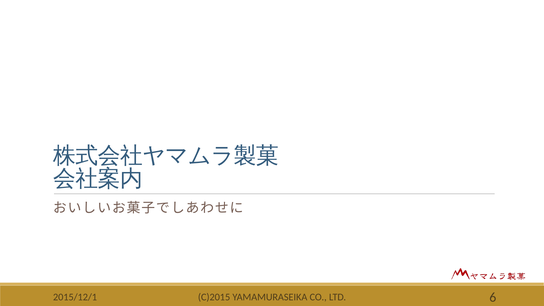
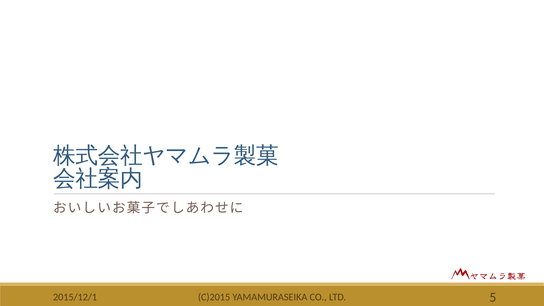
6: 6 -> 5
